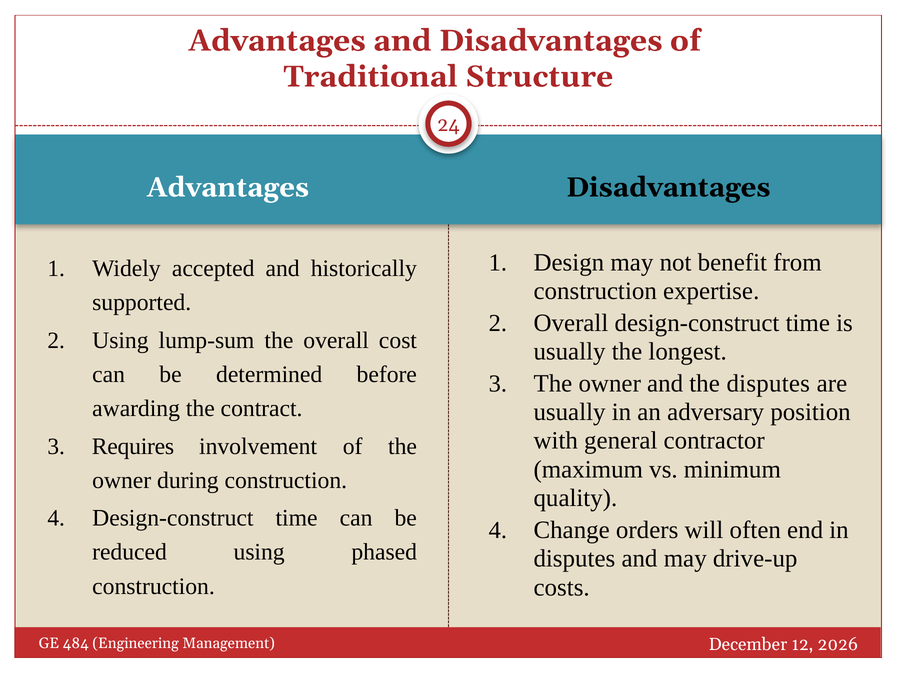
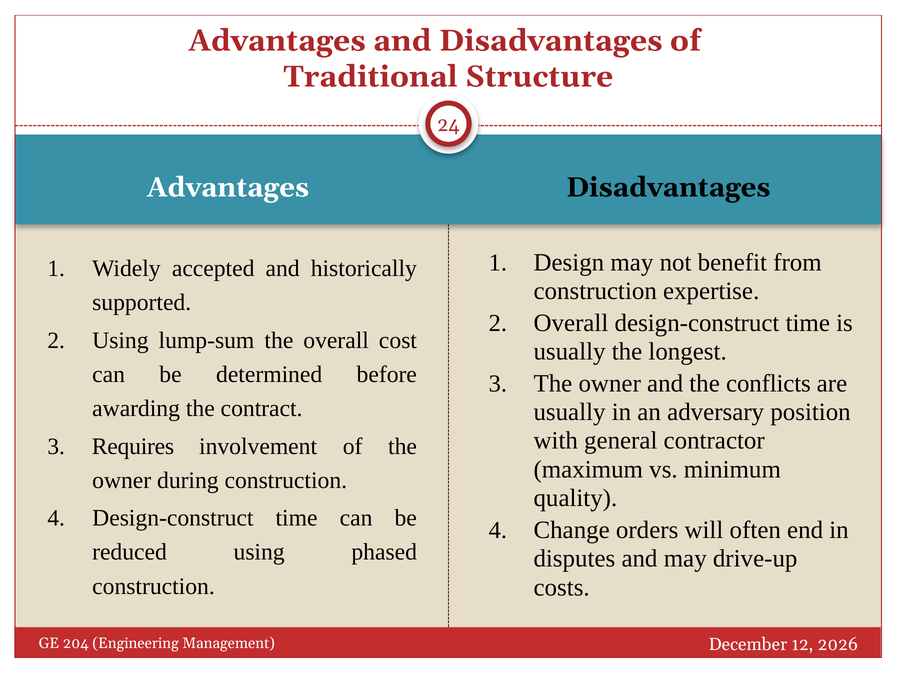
the disputes: disputes -> conflicts
484: 484 -> 204
